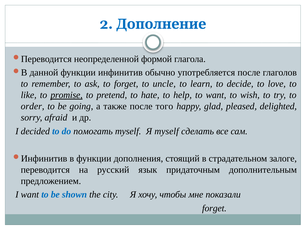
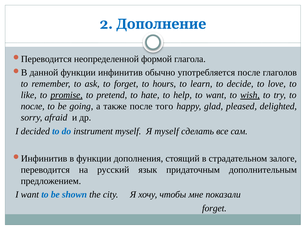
uncle: uncle -> hours
wish underline: none -> present
order at (33, 106): order -> после
помогать: помогать -> instrument
